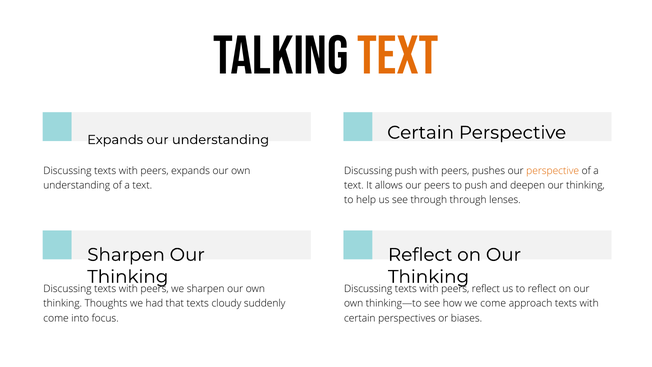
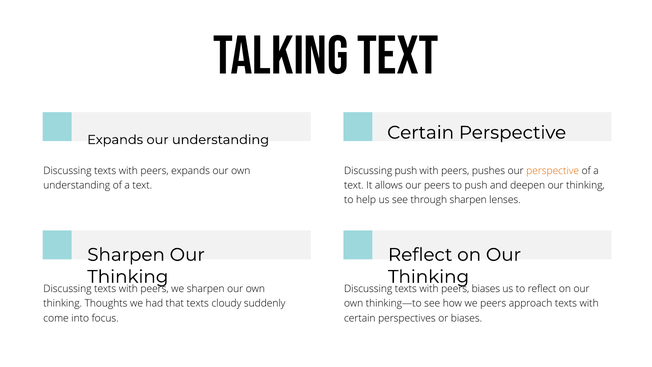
text at (398, 56) colour: orange -> black
through through: through -> sharpen
reflect at (486, 289): reflect -> biases
we come: come -> peers
